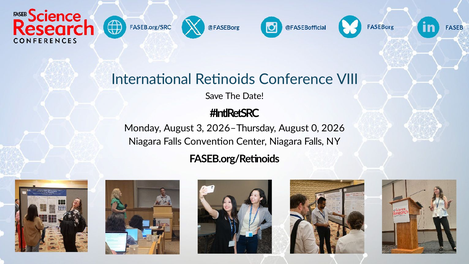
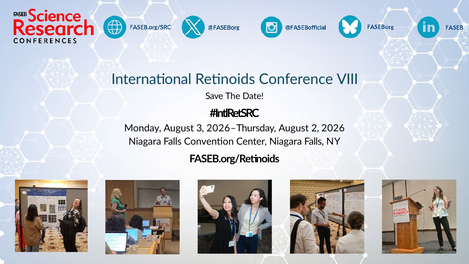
0: 0 -> 2
